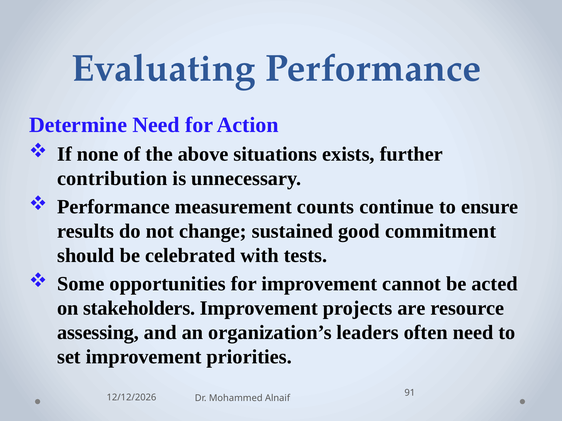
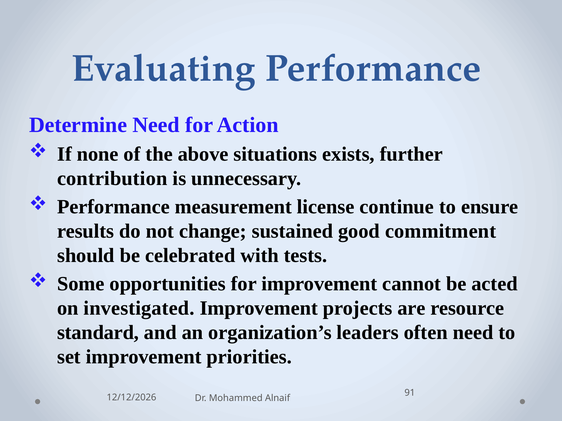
counts: counts -> license
stakeholders: stakeholders -> investigated
assessing: assessing -> standard
